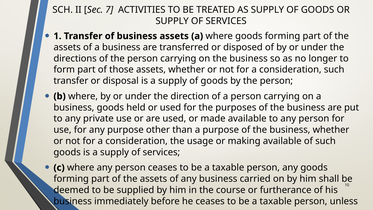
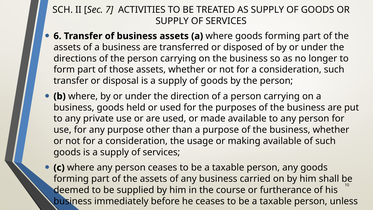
1: 1 -> 6
